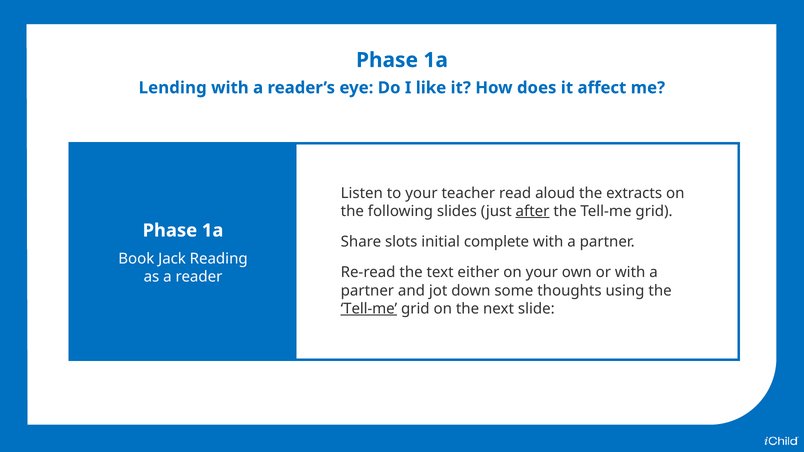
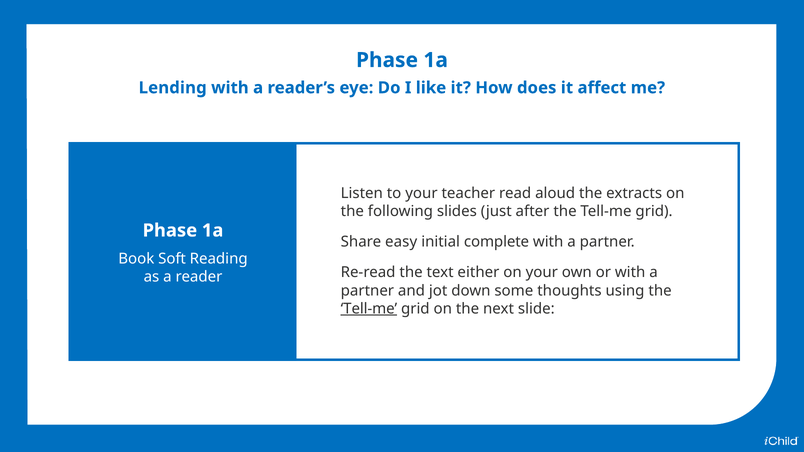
after underline: present -> none
slots: slots -> easy
Jack: Jack -> Soft
